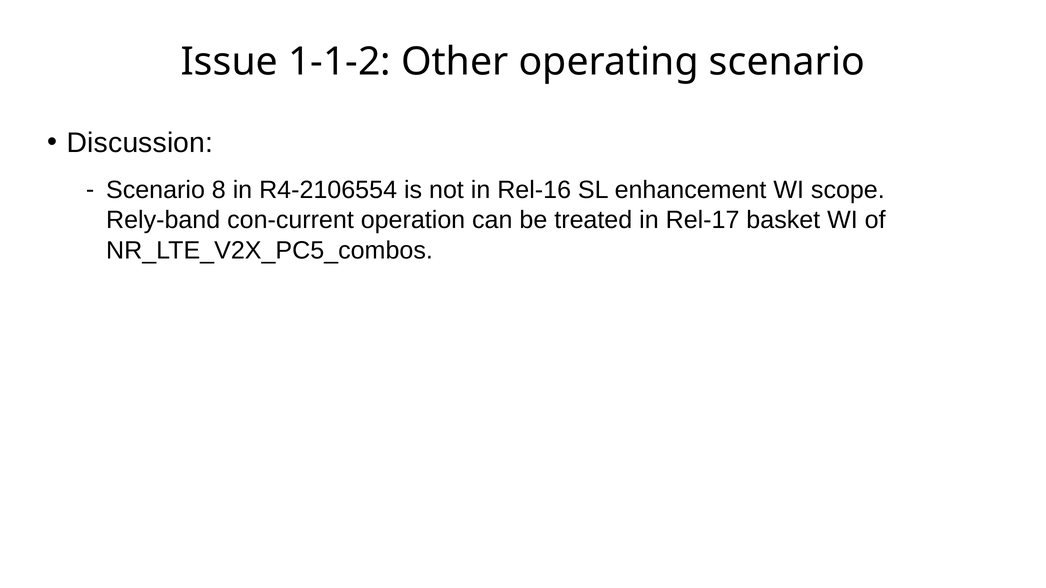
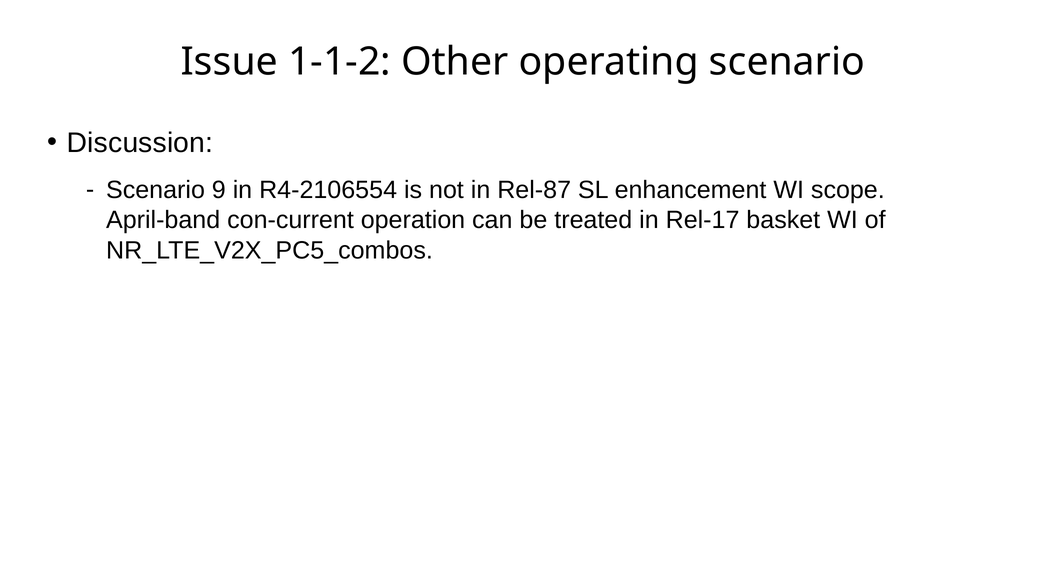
8: 8 -> 9
Rel-16: Rel-16 -> Rel-87
Rely-band: Rely-band -> April-band
